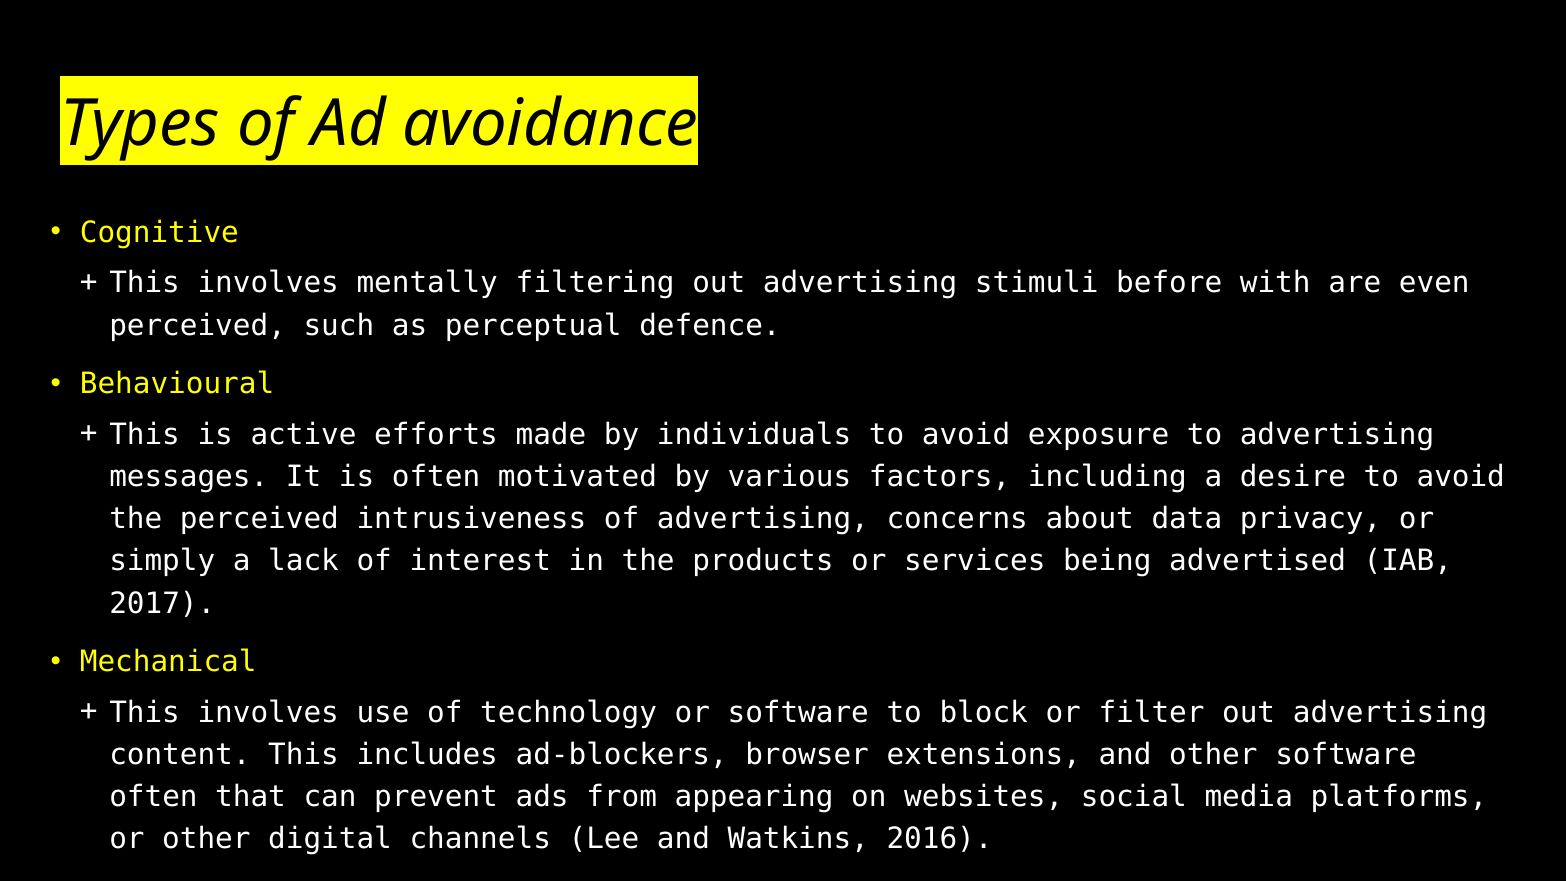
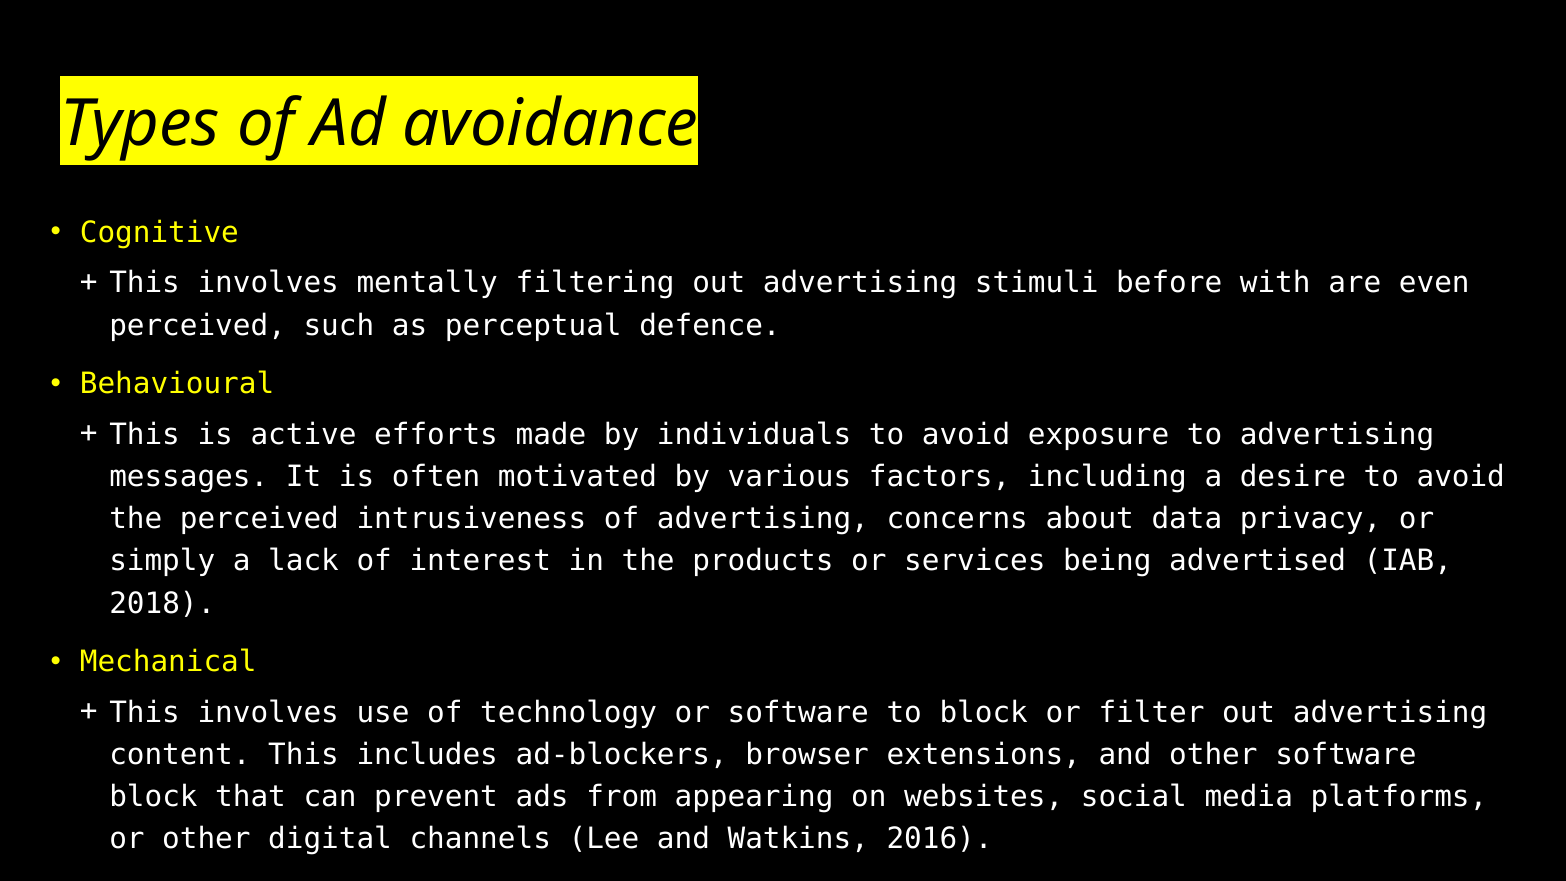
2017: 2017 -> 2018
often at (153, 797): often -> block
